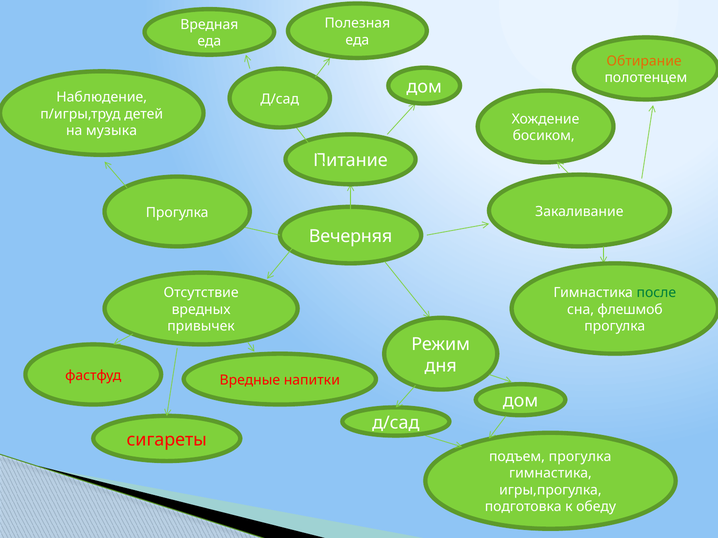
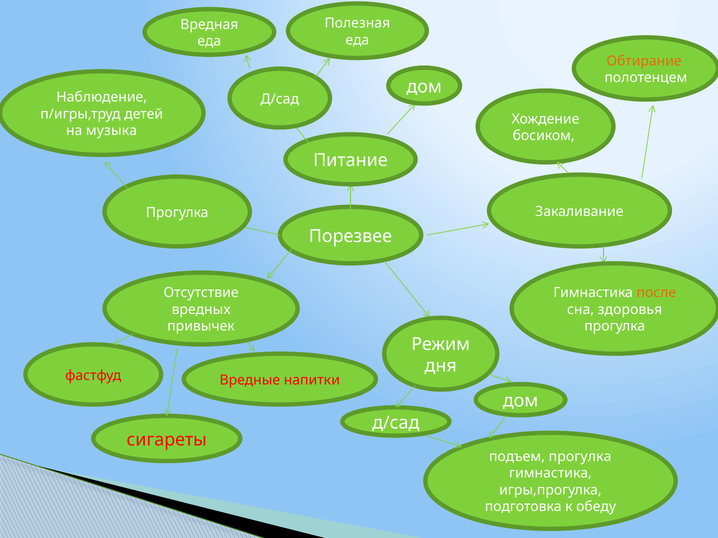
Вечерняя: Вечерняя -> Порезвее
после colour: green -> orange
флешмоб: флешмоб -> здоровья
